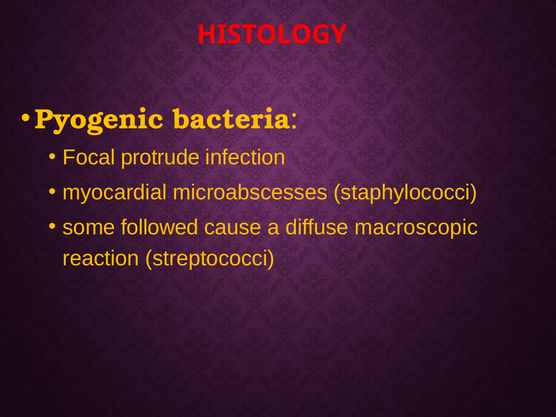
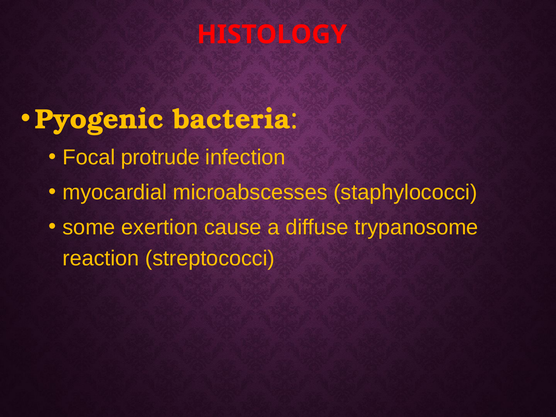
followed: followed -> exertion
macroscopic: macroscopic -> trypanosome
